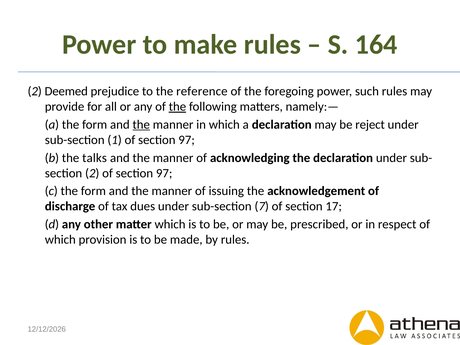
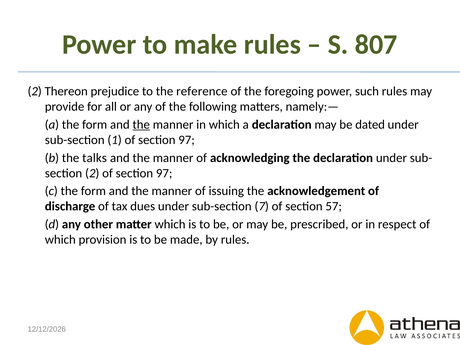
164: 164 -> 807
Deemed: Deemed -> Thereon
the at (177, 107) underline: present -> none
reject: reject -> dated
17: 17 -> 57
